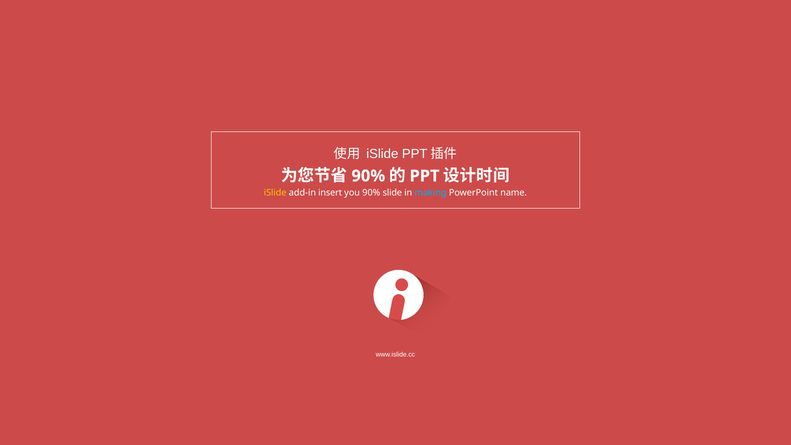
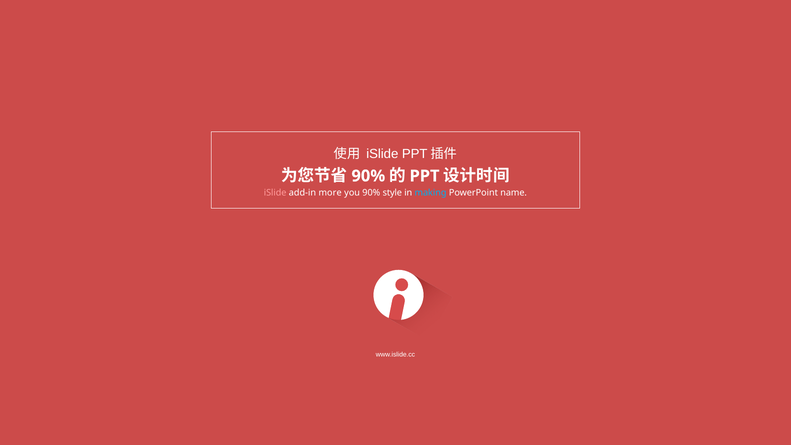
iSlide at (275, 193) colour: yellow -> pink
insert: insert -> more
slide: slide -> style
